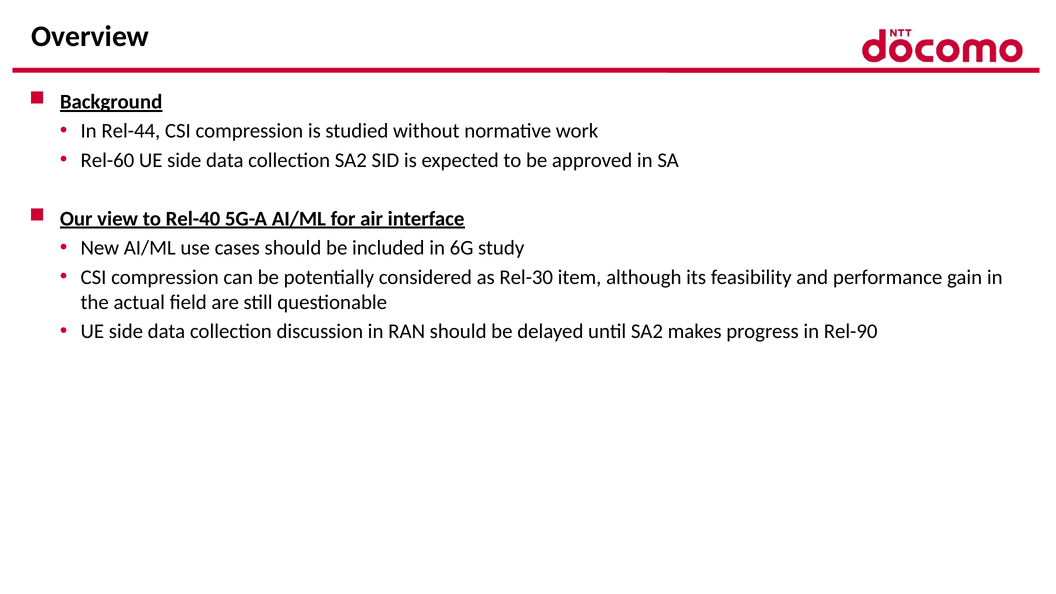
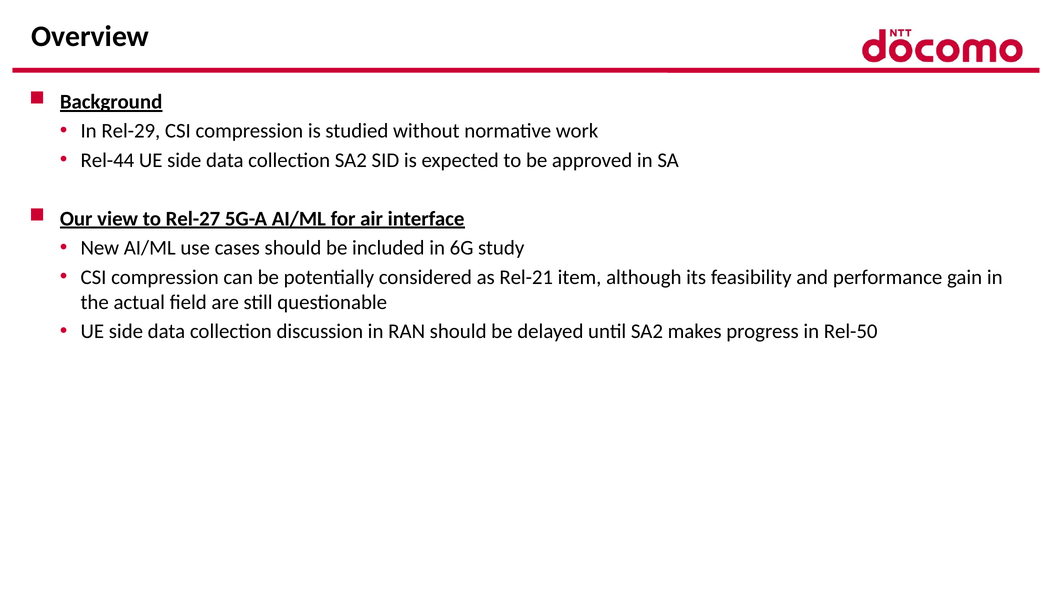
Rel-44: Rel-44 -> Rel-29
Rel-60: Rel-60 -> Rel-44
Rel-40: Rel-40 -> Rel-27
Rel-30: Rel-30 -> Rel-21
Rel-90: Rel-90 -> Rel-50
